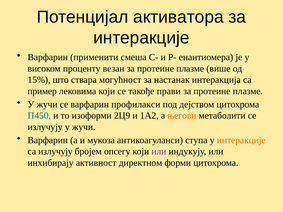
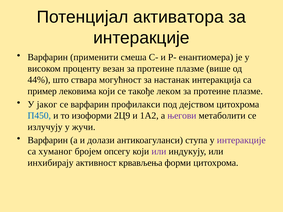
15%: 15% -> 44%
прави: прави -> леком
жучи at (47, 104): жучи -> јаког
његови colour: orange -> purple
мукоза: мукоза -> долази
интеракције at (241, 140) colour: orange -> purple
са излучују: излучују -> хуманог
директном: директном -> крвављења
